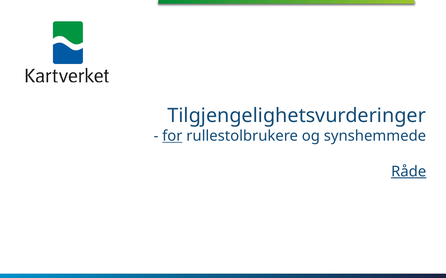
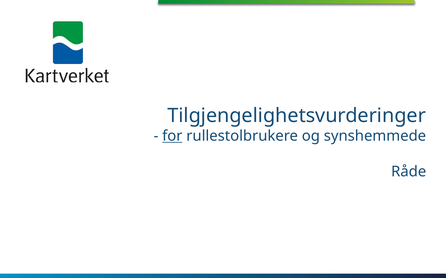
Råde underline: present -> none
